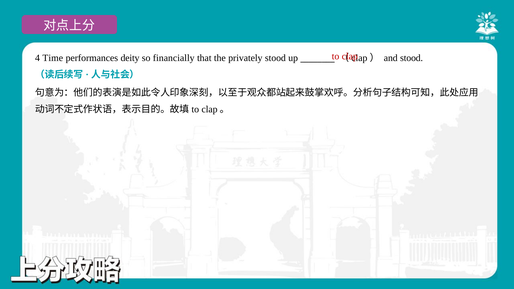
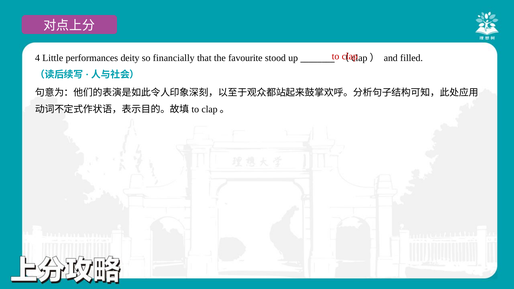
Time: Time -> Little
privately: privately -> favourite
and stood: stood -> filled
